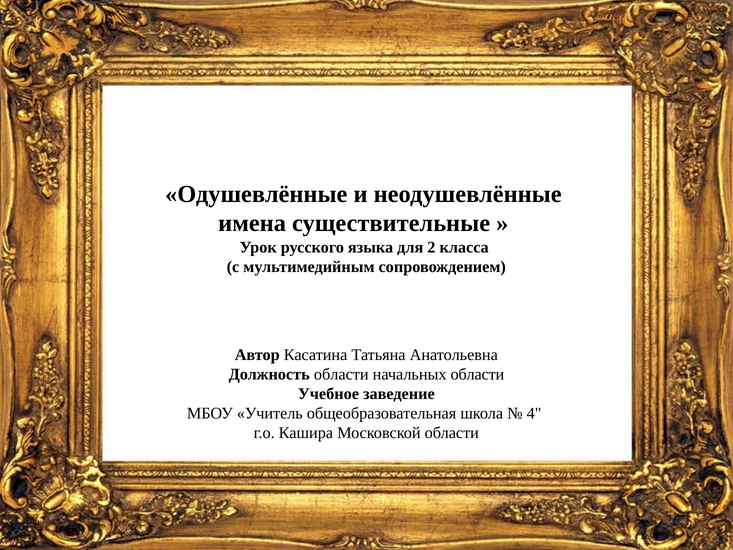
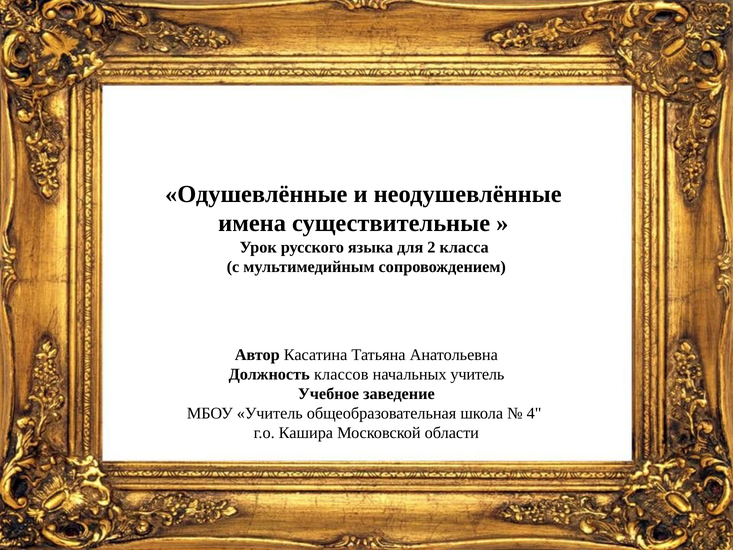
Должность области: области -> классов
начальных области: области -> учитель
